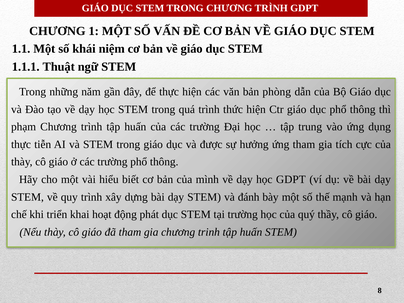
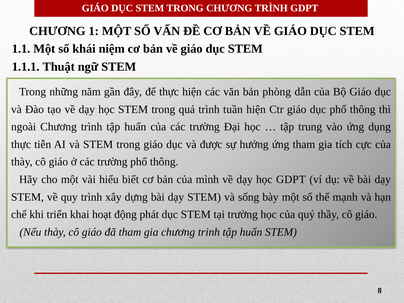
thức: thức -> tuần
phạm: phạm -> ngoài
đánh: đánh -> sống
